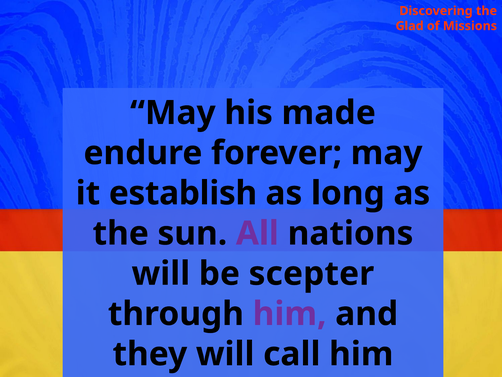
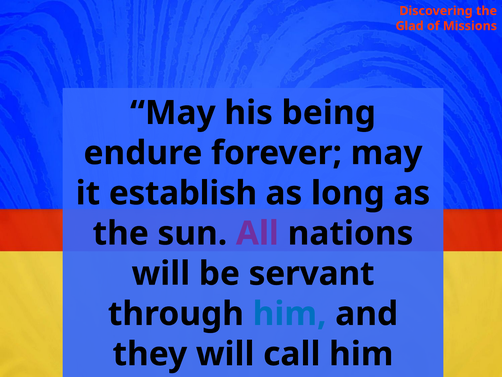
made: made -> being
scepter: scepter -> servant
him at (290, 314) colour: purple -> blue
